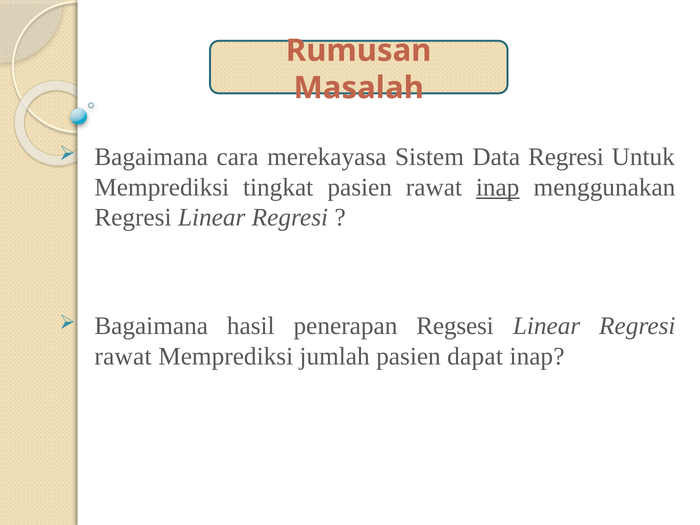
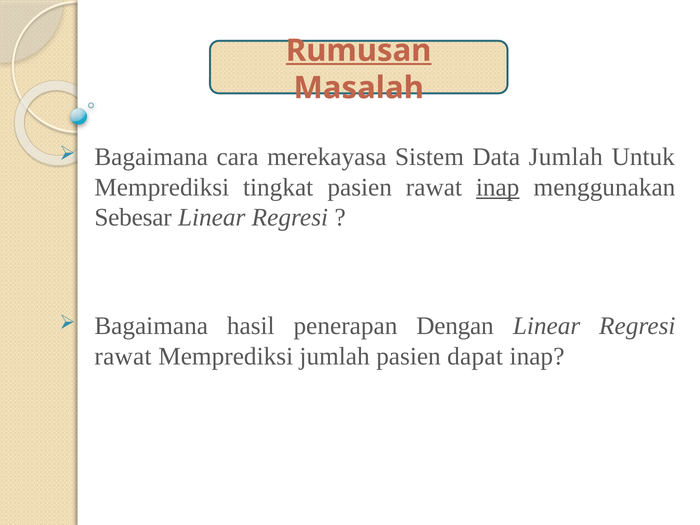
Rumusan underline: none -> present
Data Regresi: Regresi -> Jumlah
Regresi at (133, 218): Regresi -> Sebesar
Regsesi: Regsesi -> Dengan
